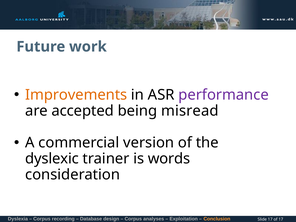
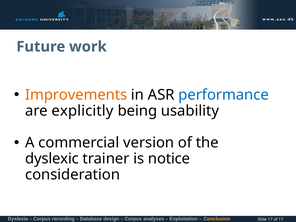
performance colour: purple -> blue
accepted: accepted -> explicitly
misread: misread -> usability
words: words -> notice
